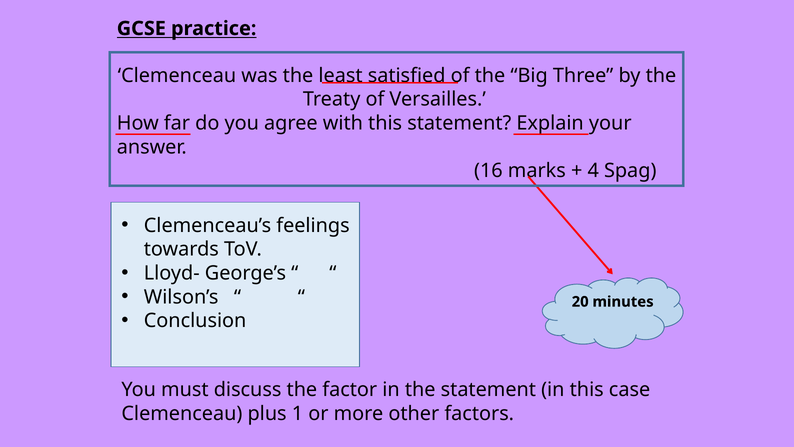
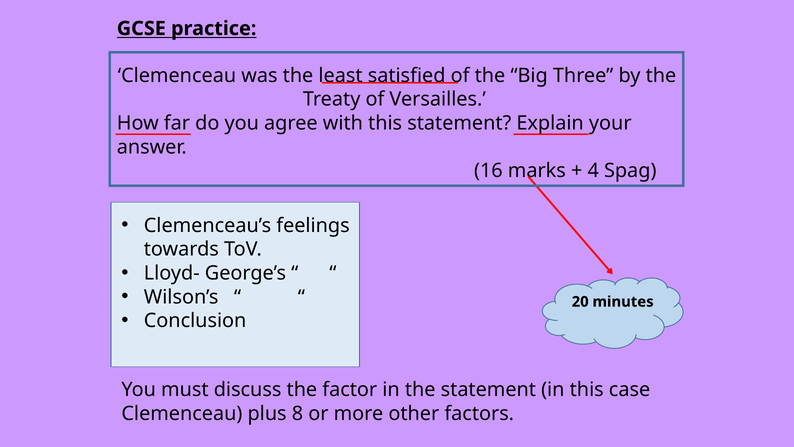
1: 1 -> 8
